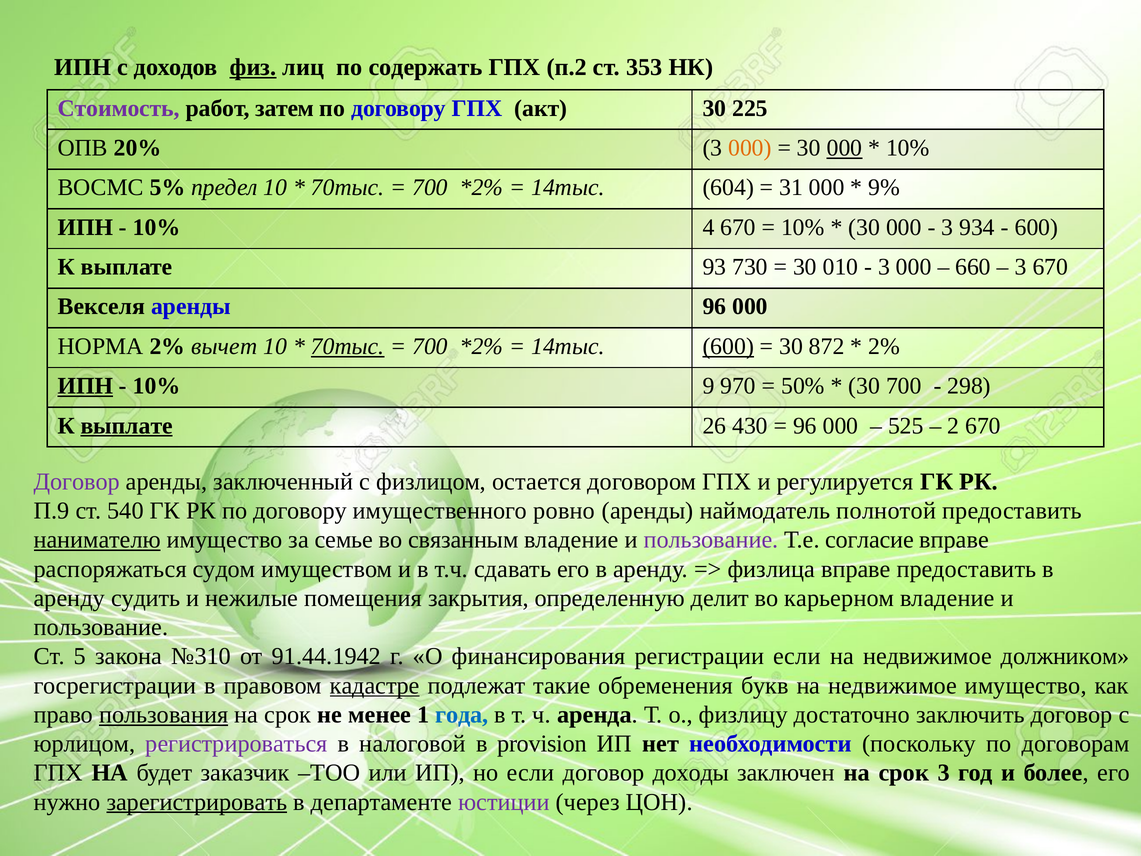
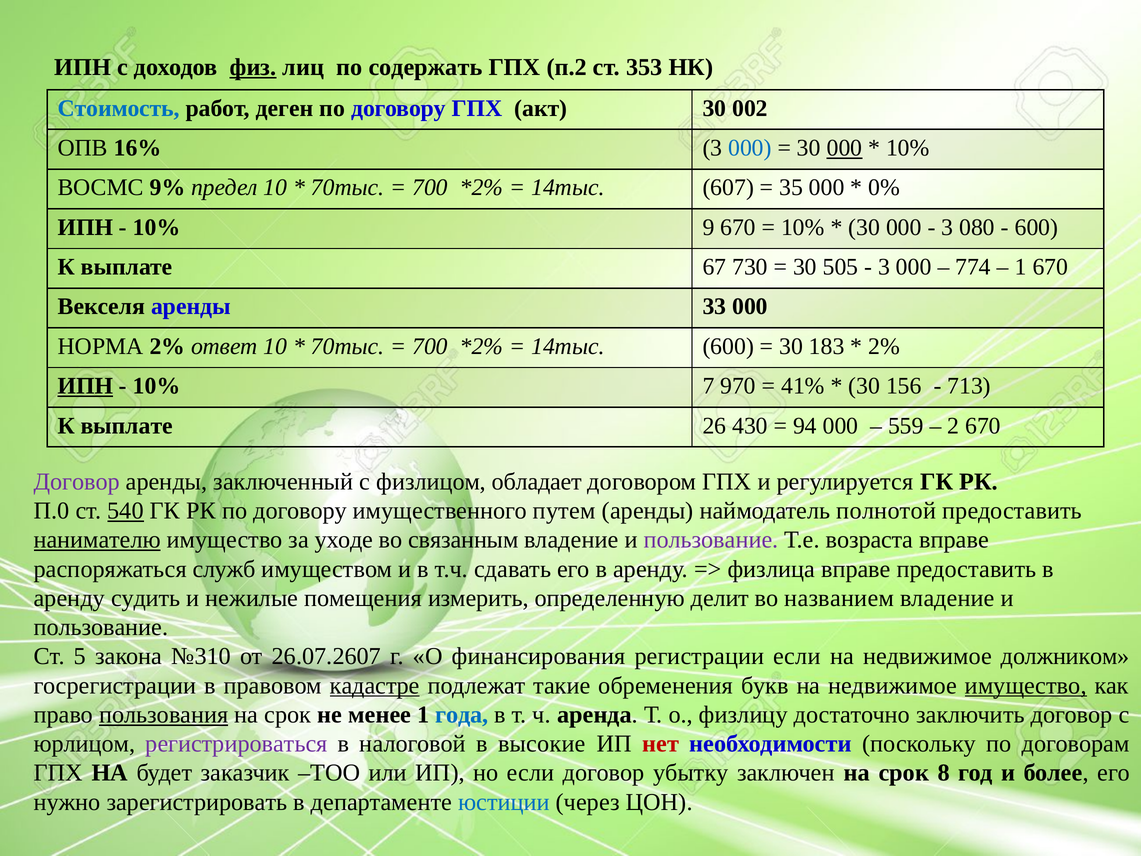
Стоимость colour: purple -> blue
затем: затем -> деген
225: 225 -> 002
20%: 20% -> 16%
000 at (750, 148) colour: orange -> blue
5%: 5% -> 9%
604: 604 -> 607
31: 31 -> 35
9%: 9% -> 0%
4: 4 -> 9
934: 934 -> 080
93: 93 -> 67
010: 010 -> 505
660: 660 -> 774
3 at (1021, 267): 3 -> 1
аренды 96: 96 -> 33
вычет: вычет -> ответ
70тыс at (348, 346) underline: present -> none
600 at (728, 346) underline: present -> none
872: 872 -> 183
9: 9 -> 7
50%: 50% -> 41%
30 700: 700 -> 156
298: 298 -> 713
выплате at (127, 426) underline: present -> none
96 at (805, 426): 96 -> 94
525: 525 -> 559
остается: остается -> обладает
П.9: П.9 -> П.0
540 underline: none -> present
ровно: ровно -> путем
семье: семье -> уходе
согласие: согласие -> возраста
судом: судом -> служб
закрытия: закрытия -> измерить
карьерном: карьерном -> названием
91.44.1942: 91.44.1942 -> 26.07.2607
имущество at (1026, 685) underline: none -> present
provision: provision -> высокие
нет colour: black -> red
доходы: доходы -> убытку
срок 3: 3 -> 8
зарегистрировать underline: present -> none
юстиции colour: purple -> blue
